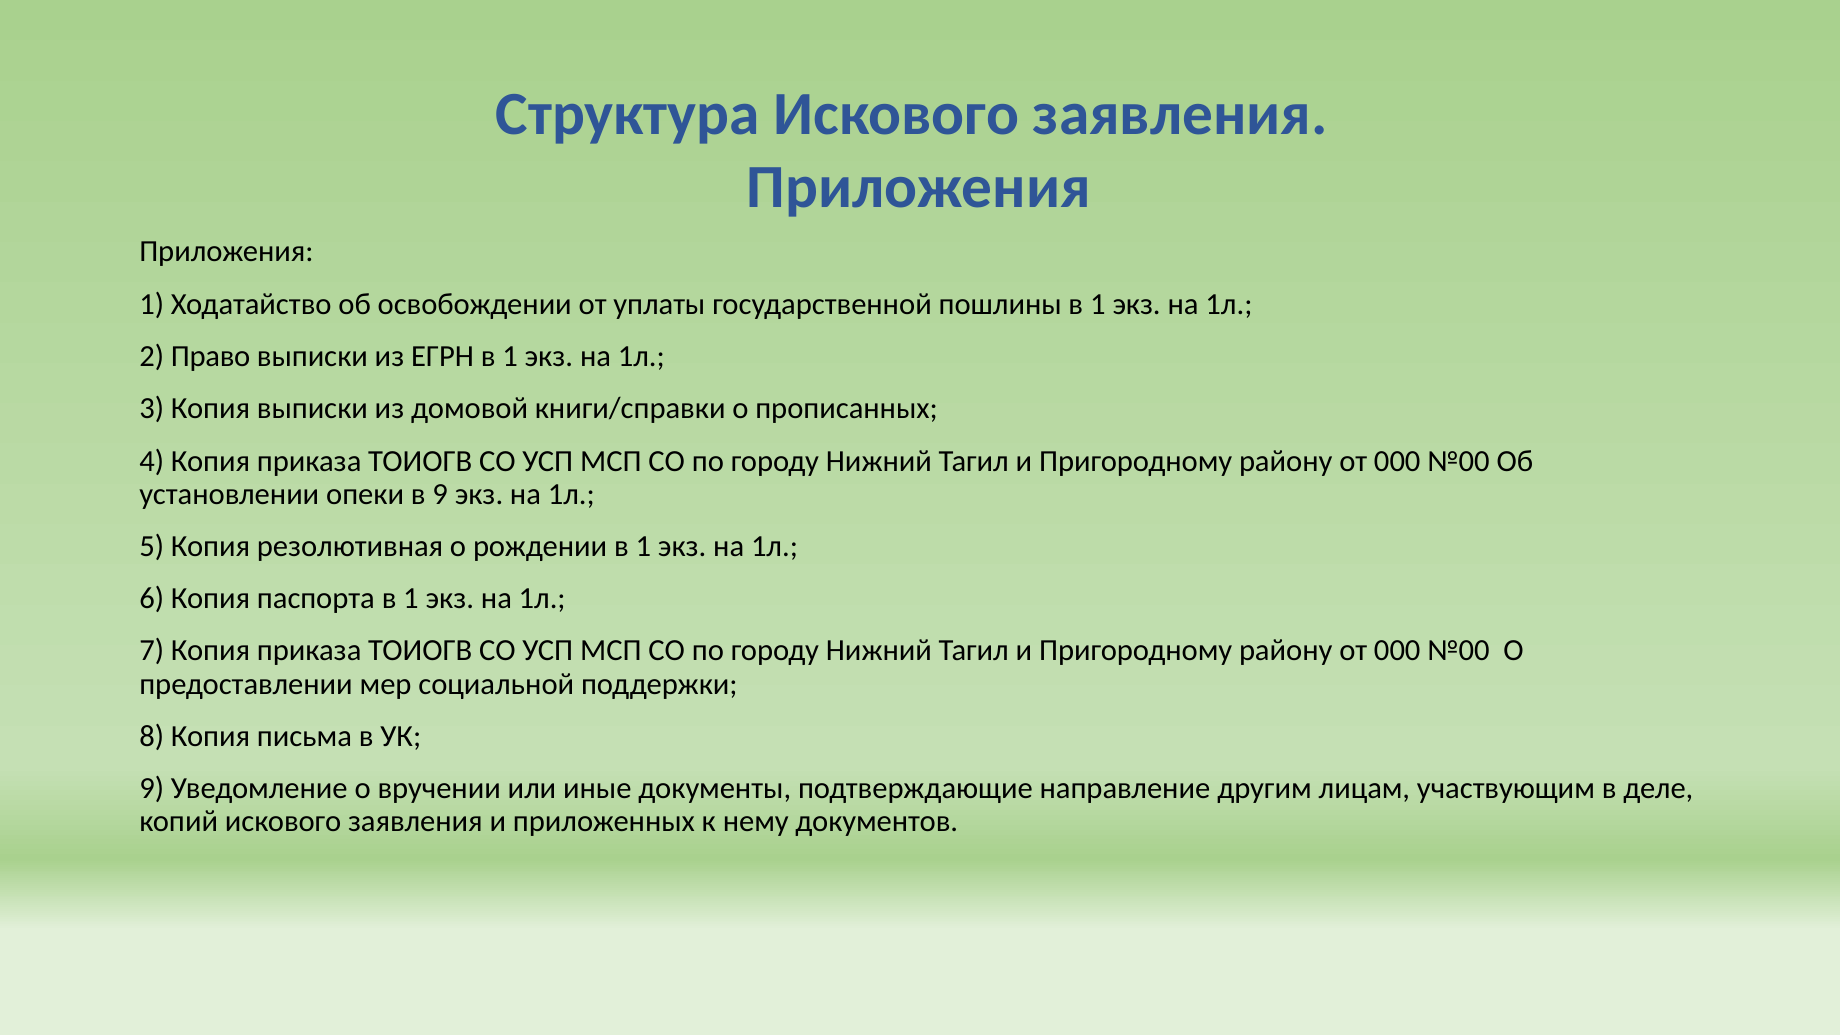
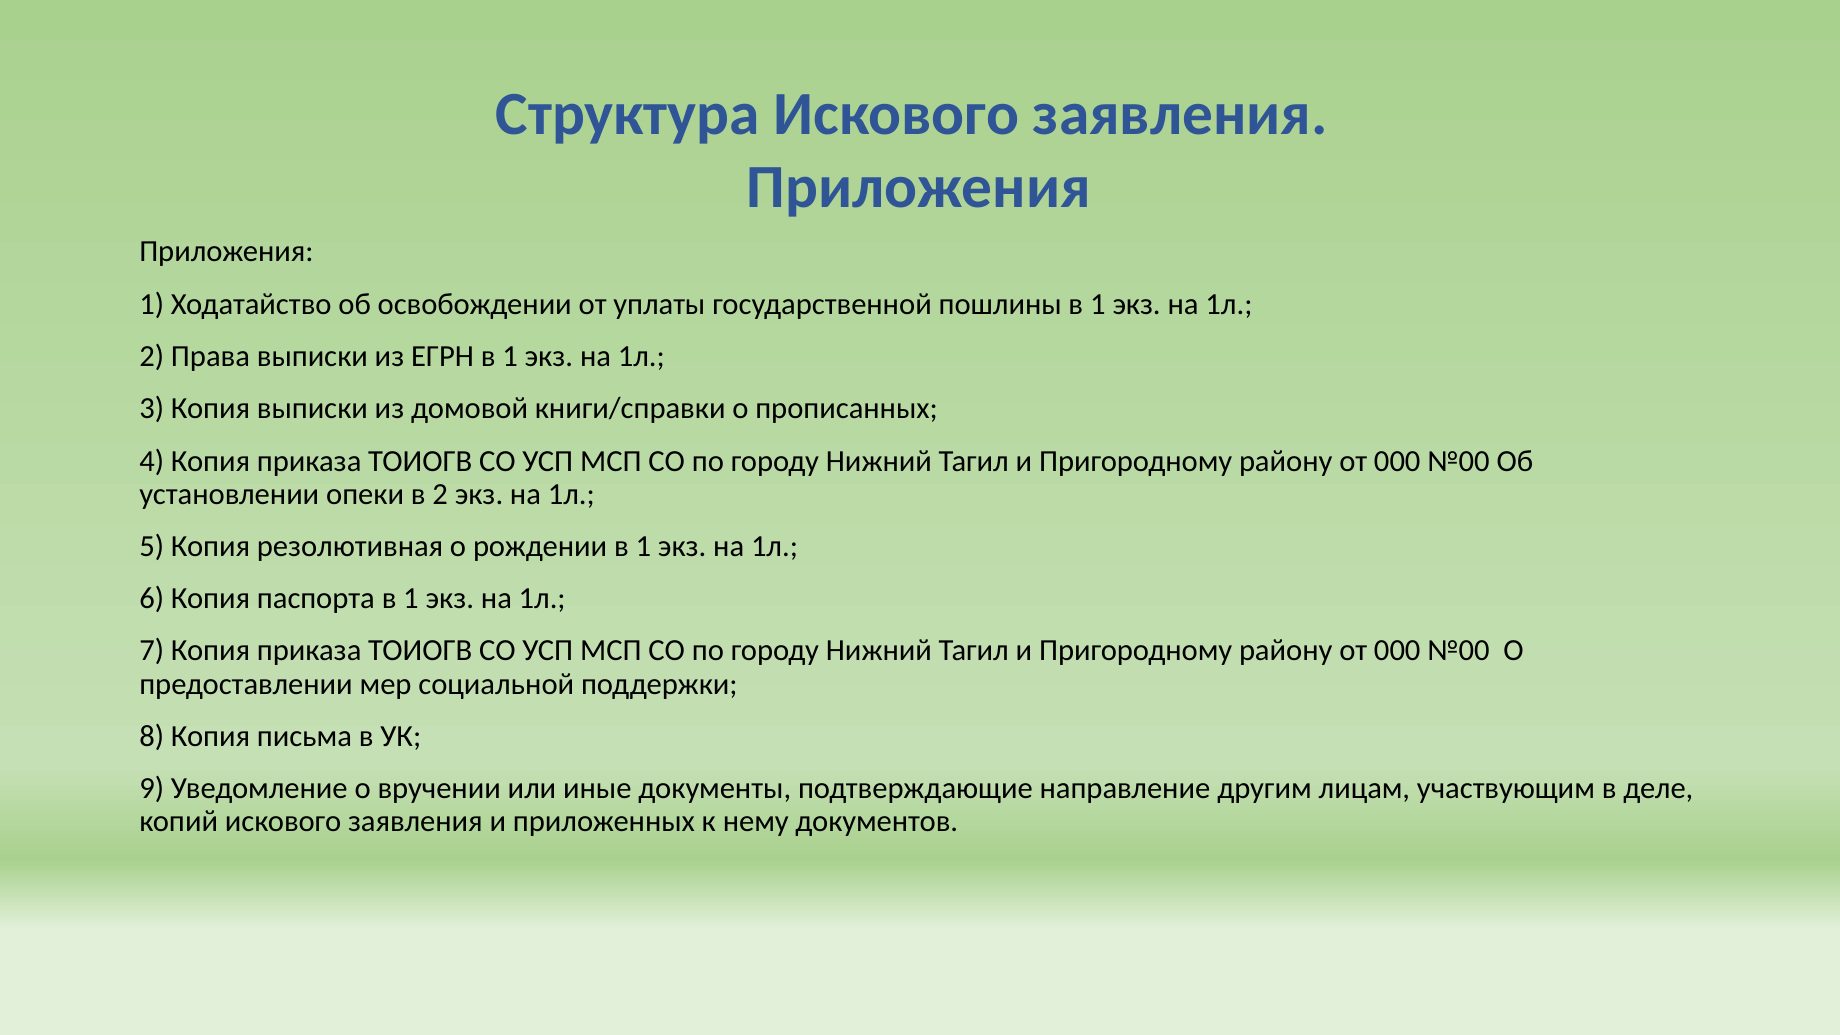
Право: Право -> Права
в 9: 9 -> 2
